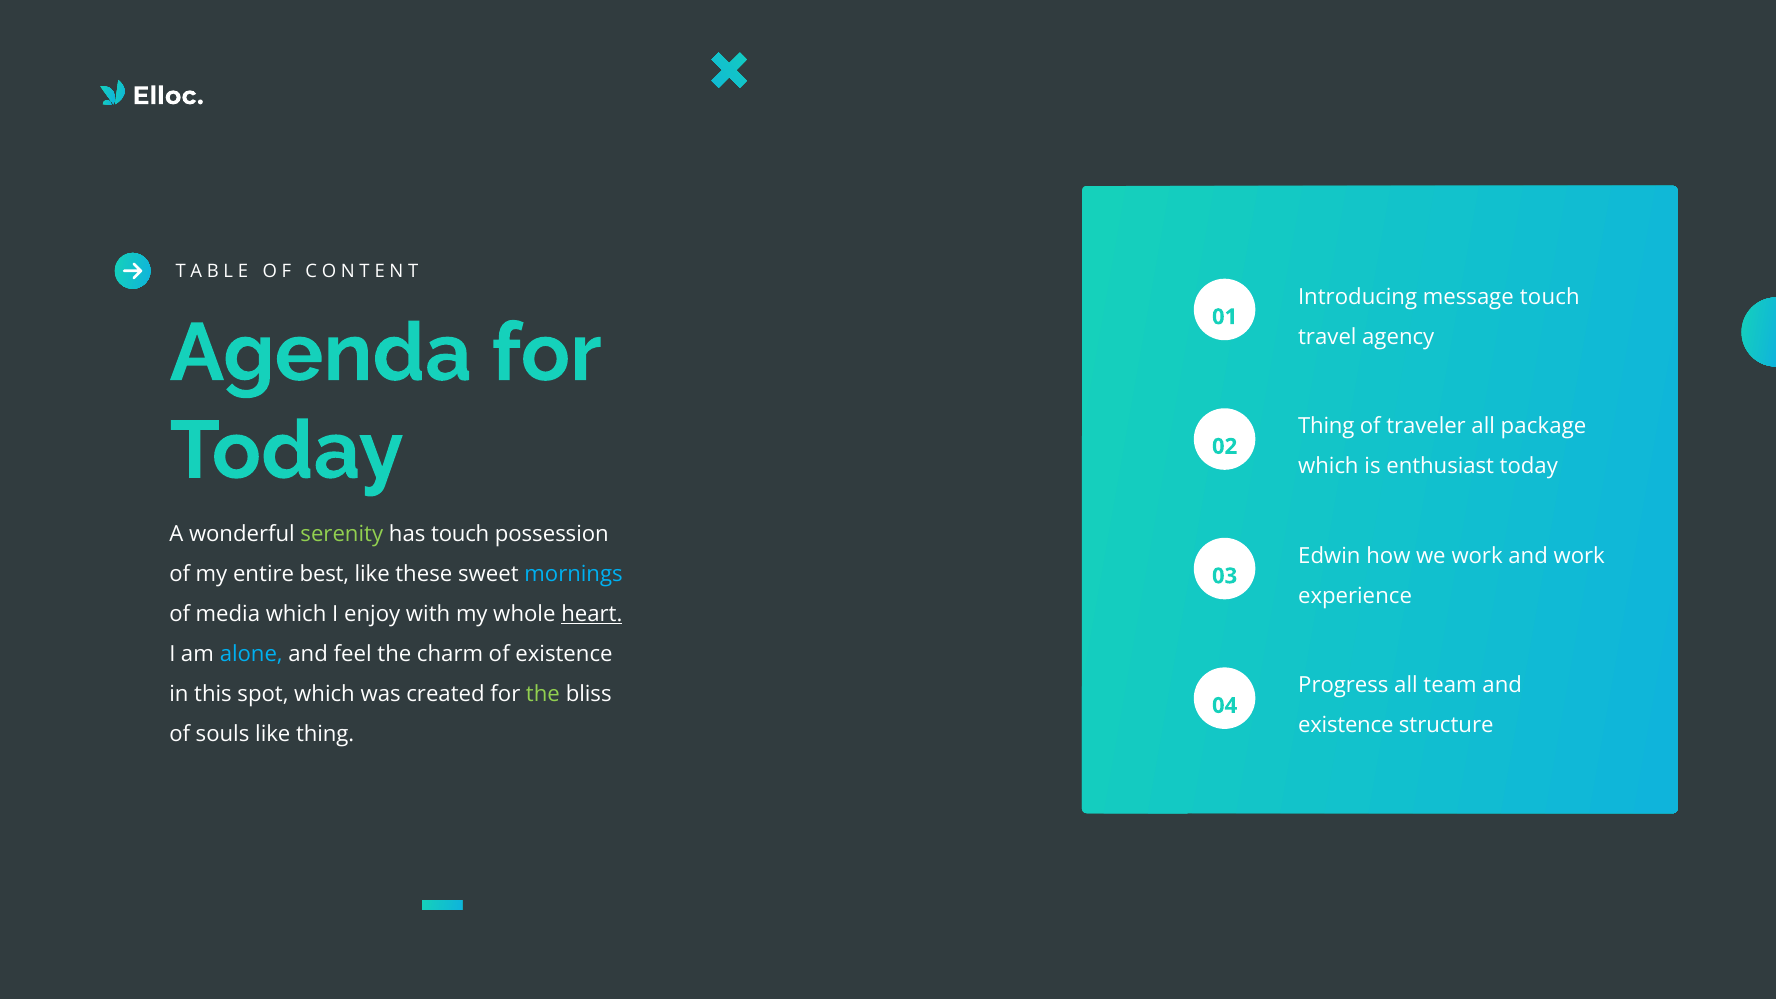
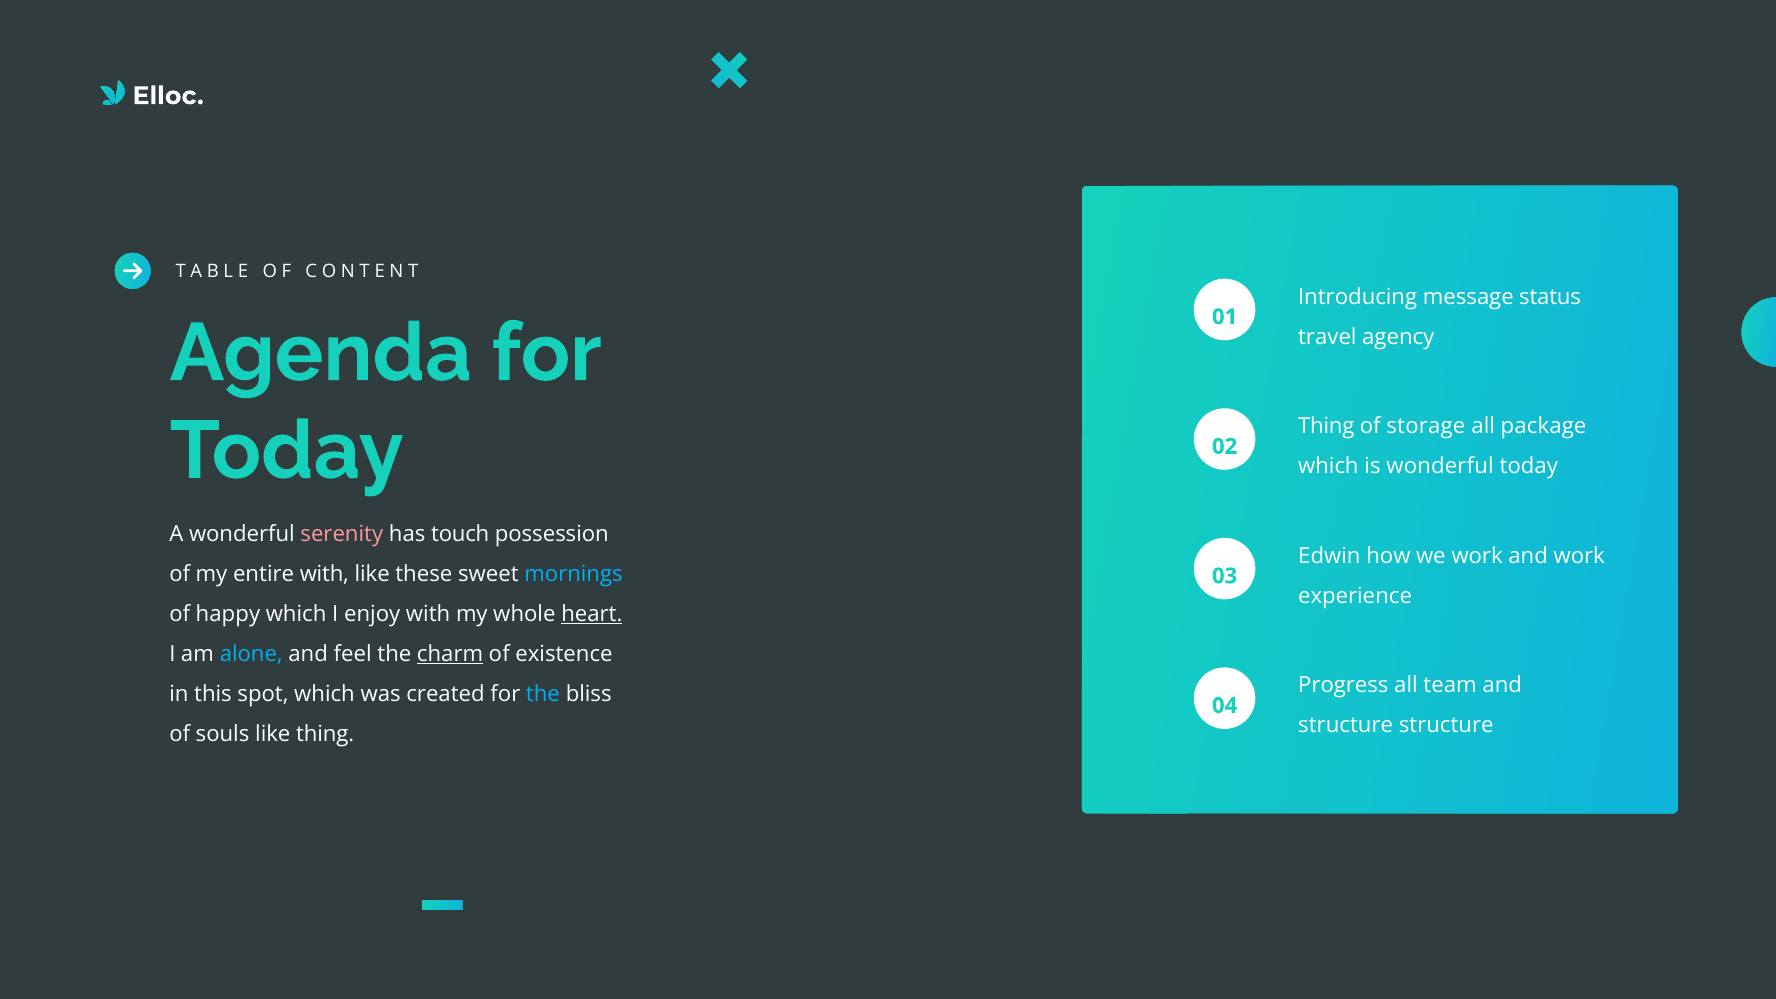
message touch: touch -> status
traveler: traveler -> storage
is enthusiast: enthusiast -> wonderful
serenity colour: light green -> pink
entire best: best -> with
media: media -> happy
charm underline: none -> present
the at (543, 694) colour: light green -> light blue
existence at (1346, 725): existence -> structure
